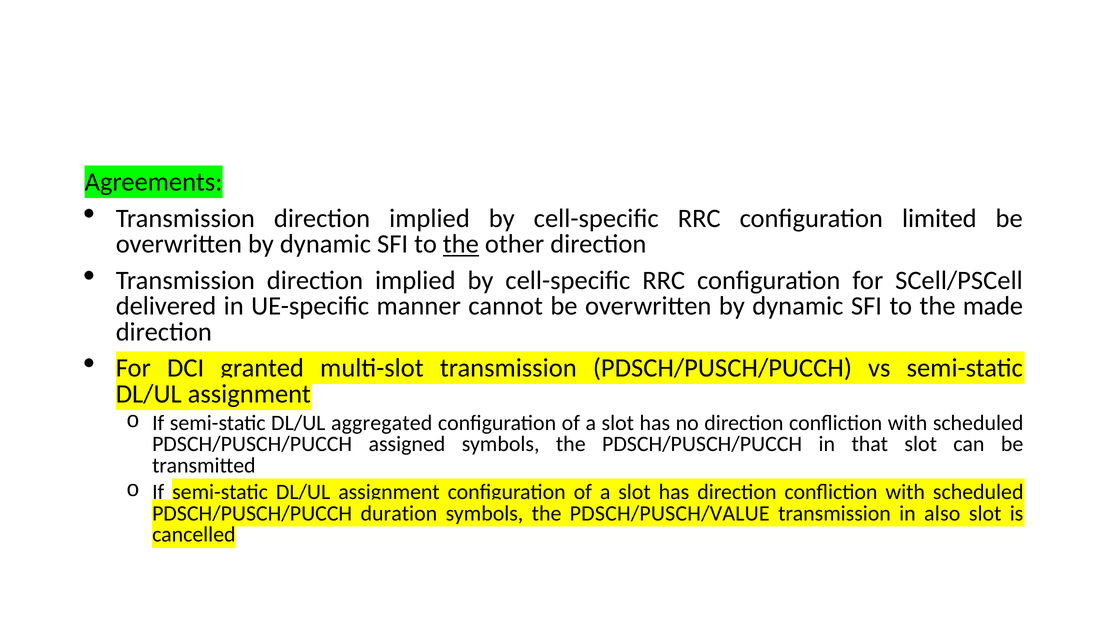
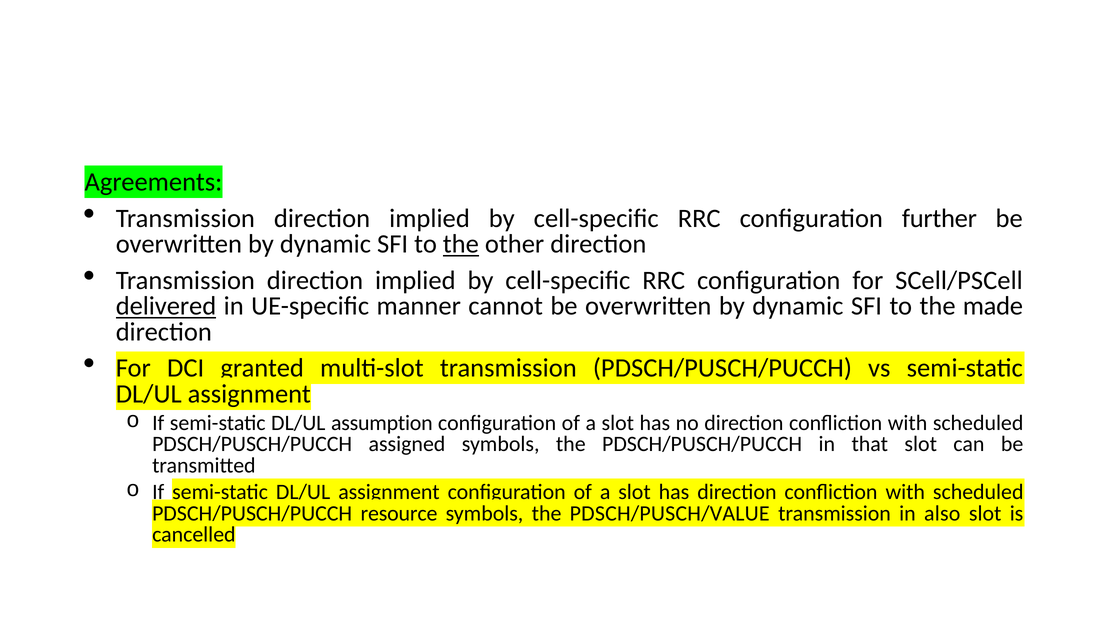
limited: limited -> further
delivered underline: none -> present
aggregated: aggregated -> assumption
duration: duration -> resource
